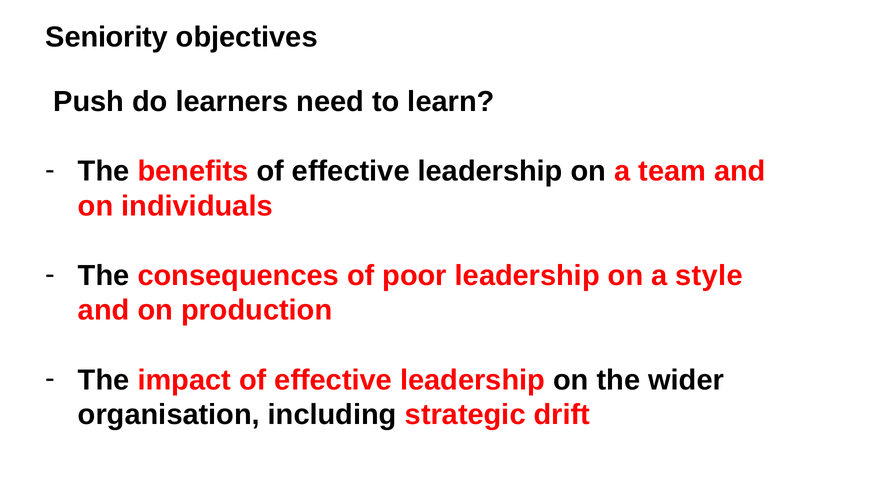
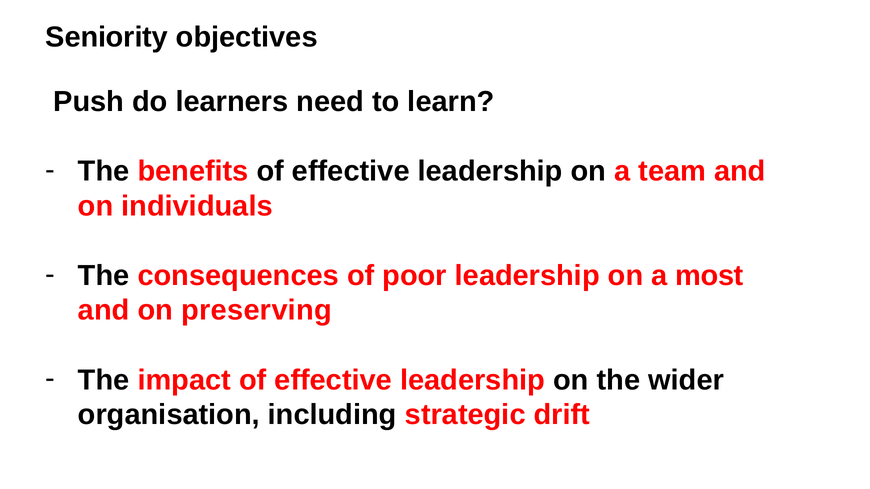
style: style -> most
production: production -> preserving
